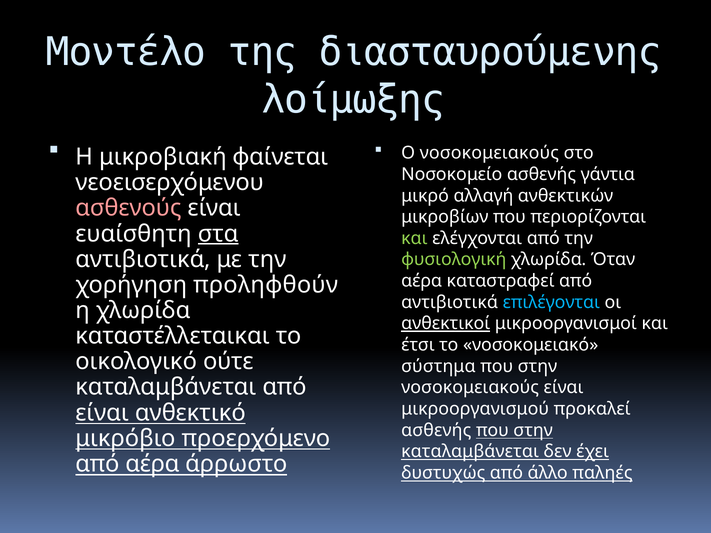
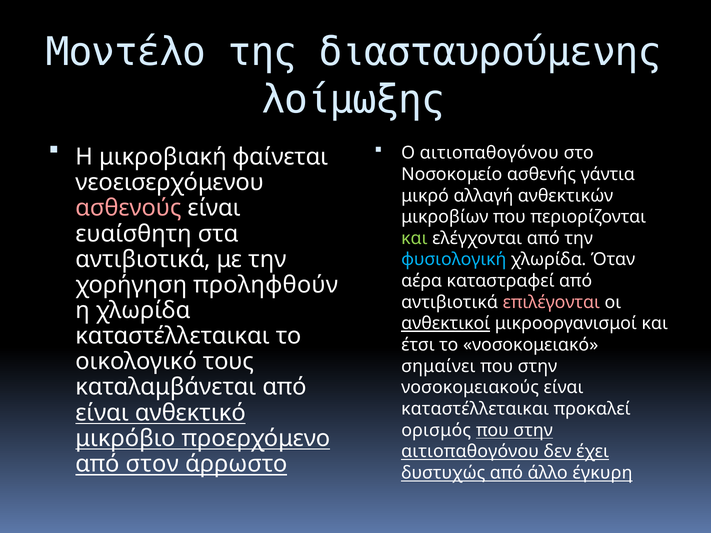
Ο νοσοκομειακούς: νοσοκομειακούς -> αιτιοπαθογόνου
στα underline: present -> none
φυσιολογική colour: light green -> light blue
επιλέγονται colour: light blue -> pink
ούτε: ούτε -> τους
σύστημα: σύστημα -> σημαίνει
μικροοργανισμού at (475, 409): μικροοργανισμού -> καταστέλλεταικαι
ασθενής at (436, 430): ασθενής -> ορισμός
καταλαμβάνεται at (470, 452): καταλαμβάνεται -> αιτιοπαθογόνου
από αέρα: αέρα -> στον
παληές: παληές -> έγκυρη
